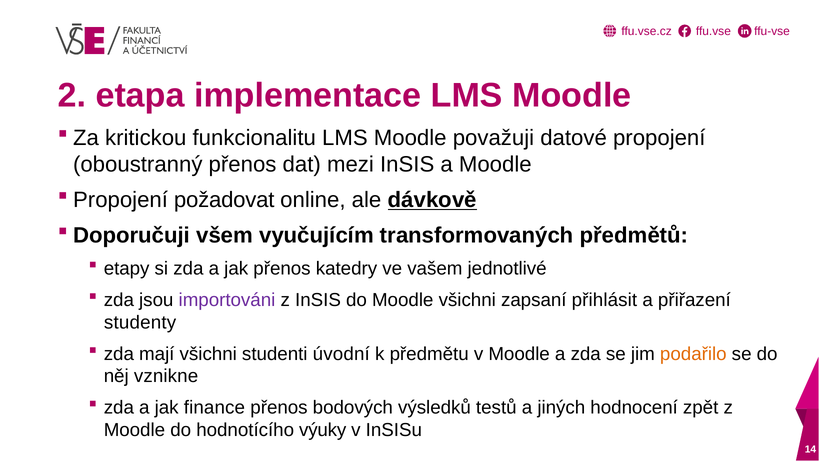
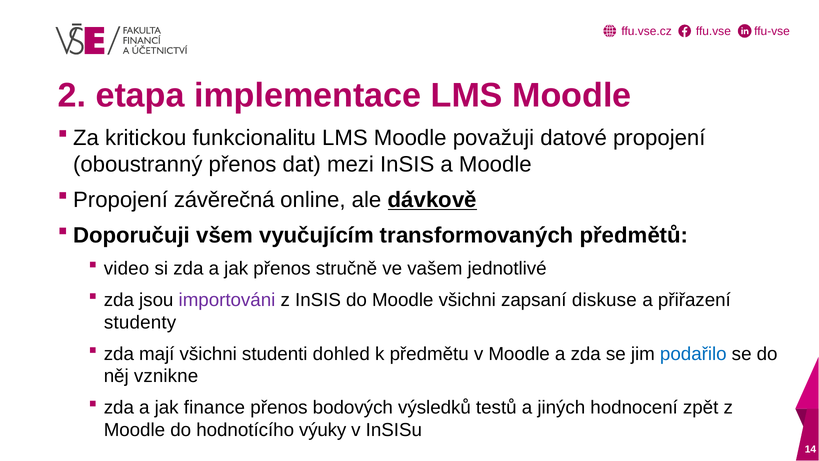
požadovat: požadovat -> závěrečná
etapy: etapy -> video
katedry: katedry -> stručně
přihlásit: přihlásit -> diskuse
úvodní: úvodní -> dohled
podařilo colour: orange -> blue
